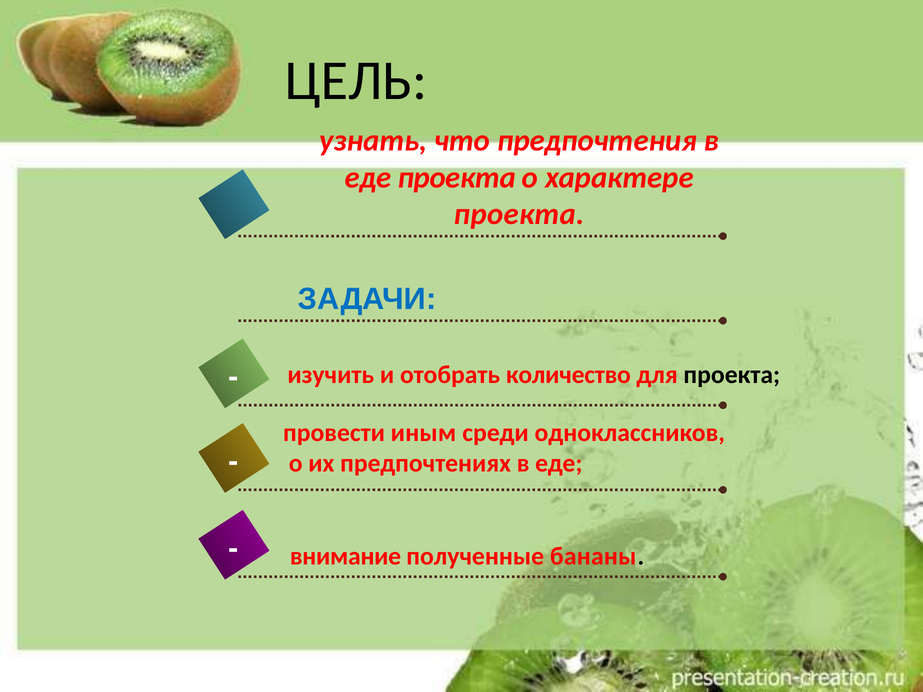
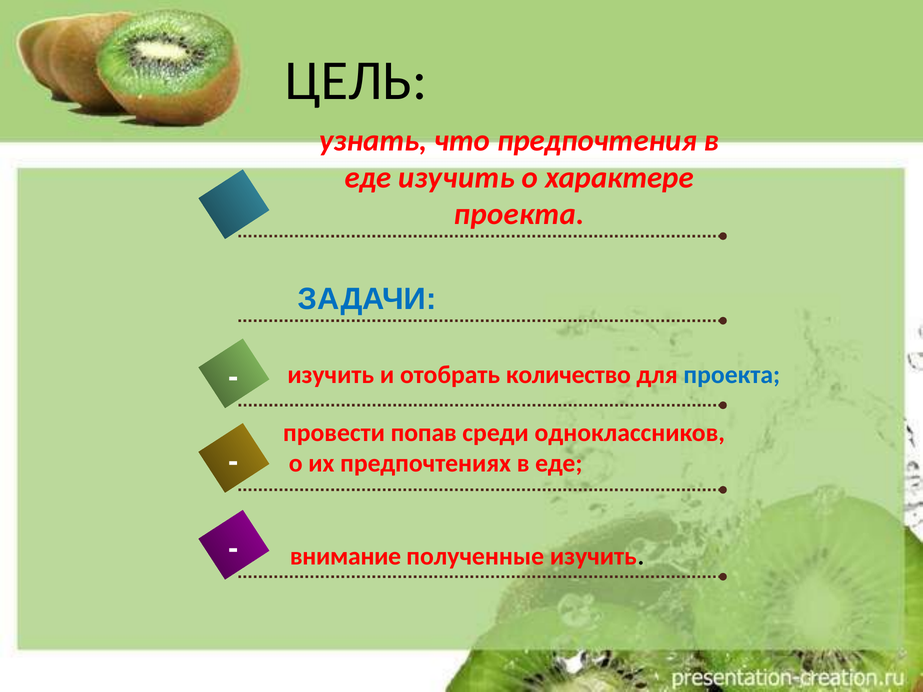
еде проекта: проекта -> изучить
проекта at (732, 375) colour: black -> blue
иным: иным -> попав
полученные бананы: бананы -> изучить
